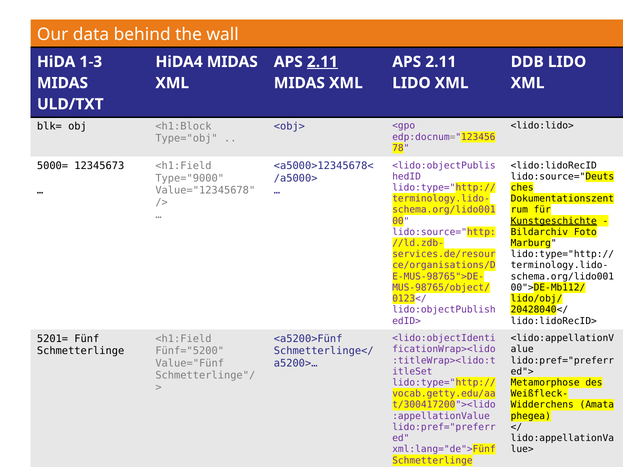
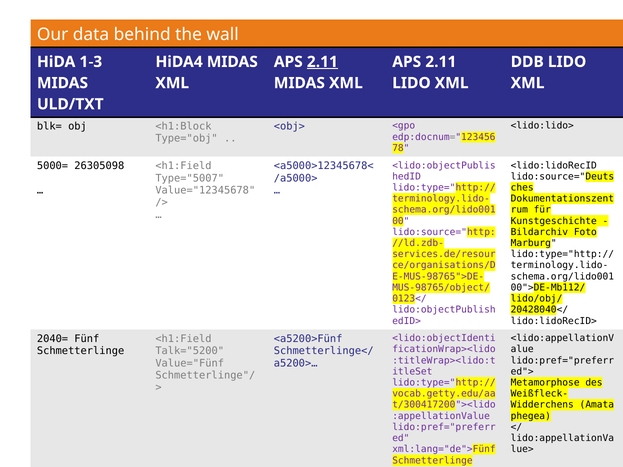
12345673: 12345673 -> 26305098
Type="9000: Type="9000 -> Type="5007
Kunstgeschichte at (554, 221) underline: present -> none
5201=: 5201= -> 2040=
Fünf="5200: Fünf="5200 -> Talk="5200
